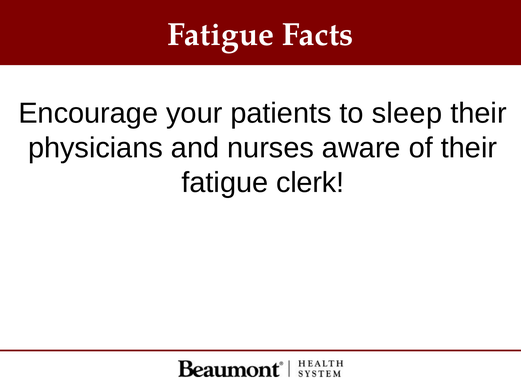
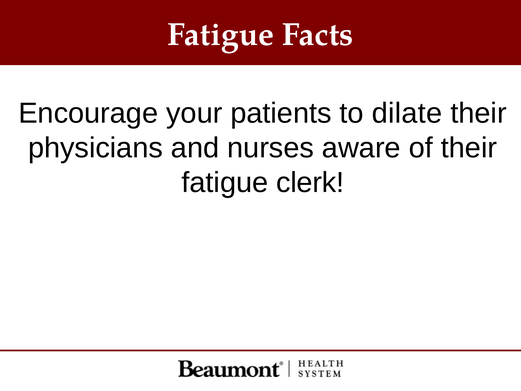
sleep: sleep -> dilate
